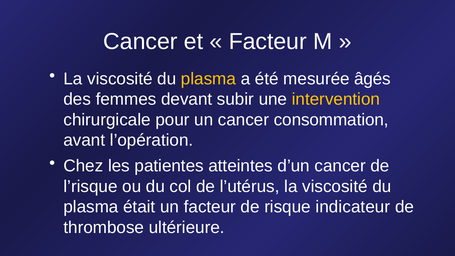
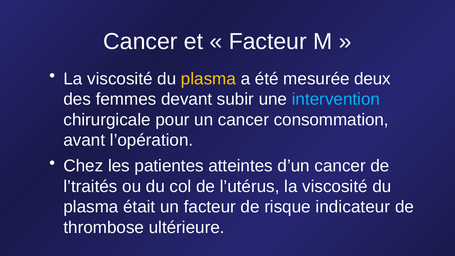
âgés: âgés -> deux
intervention colour: yellow -> light blue
l’risque: l’risque -> l’traités
